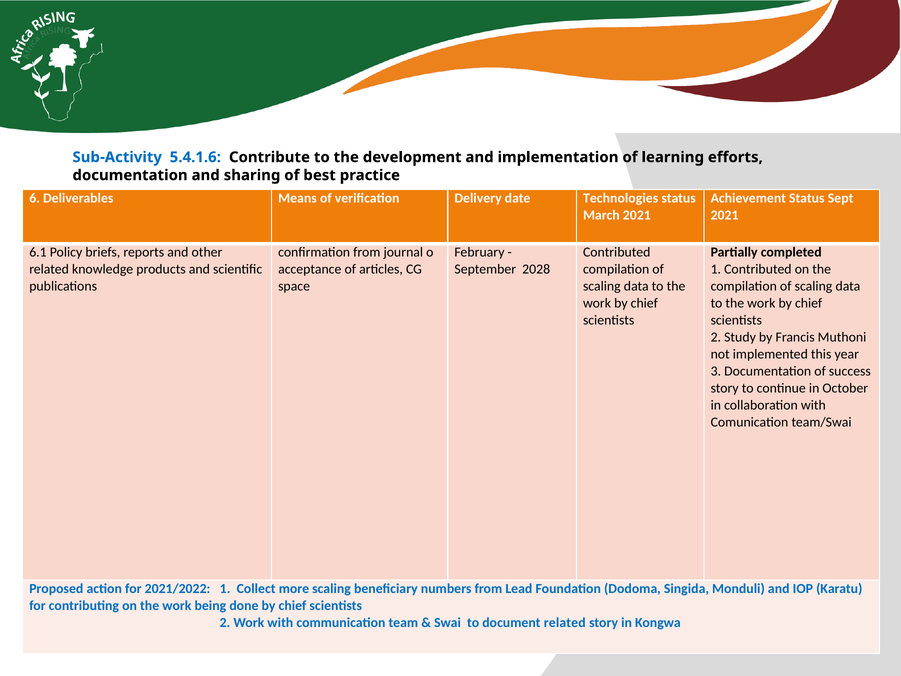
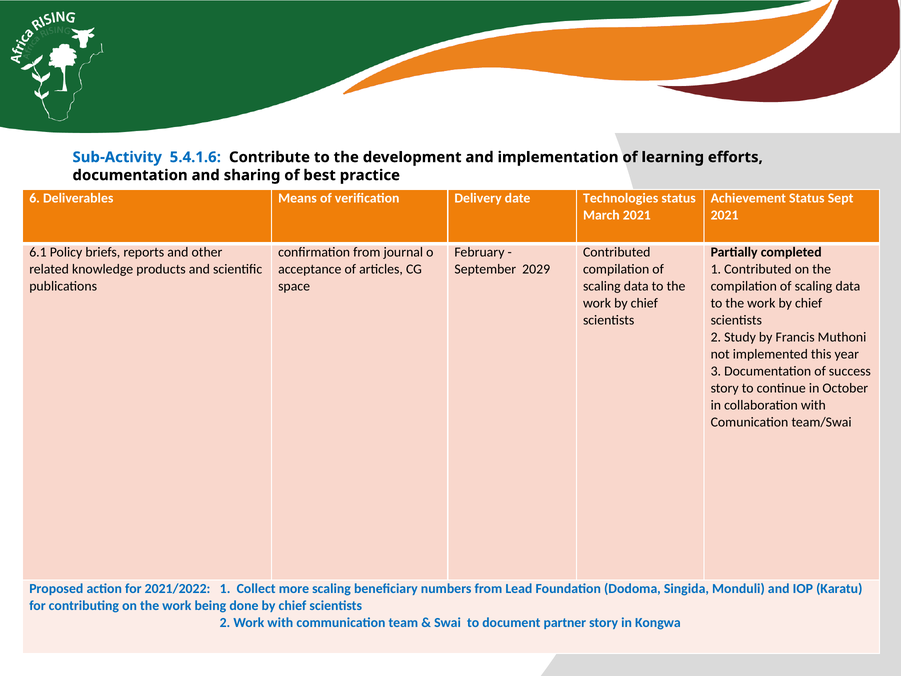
2028: 2028 -> 2029
document related: related -> partner
